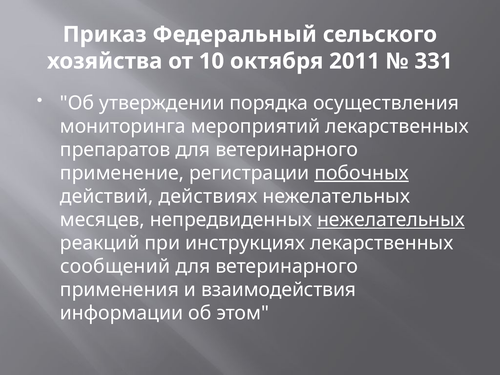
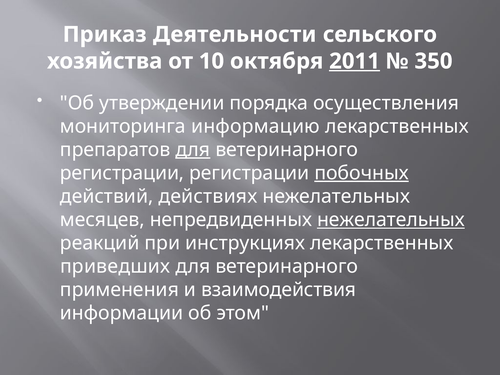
Федеральный: Федеральный -> Деятельности
2011 underline: none -> present
331: 331 -> 350
мероприятий: мероприятий -> информацию
для at (193, 150) underline: none -> present
применение at (122, 173): применение -> регистрации
сообщений: сообщений -> приведших
